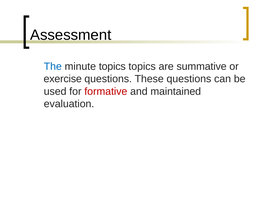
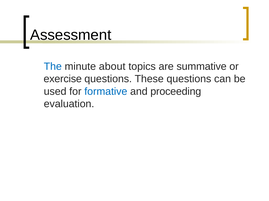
minute topics: topics -> about
formative colour: red -> blue
maintained: maintained -> proceeding
